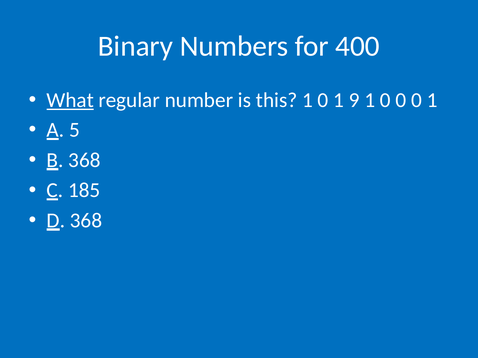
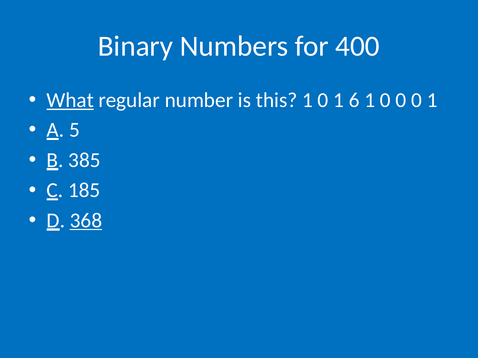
9: 9 -> 6
B 368: 368 -> 385
368 at (86, 221) underline: none -> present
